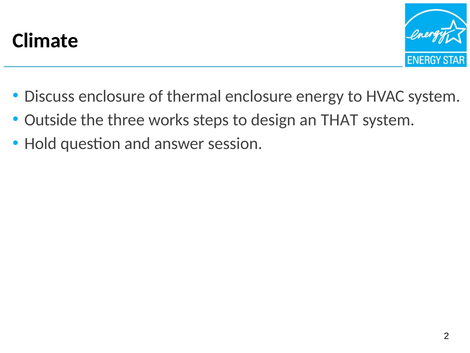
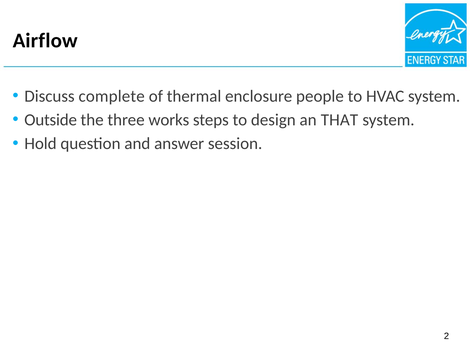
Climate: Climate -> Airflow
Discuss enclosure: enclosure -> complete
energy: energy -> people
